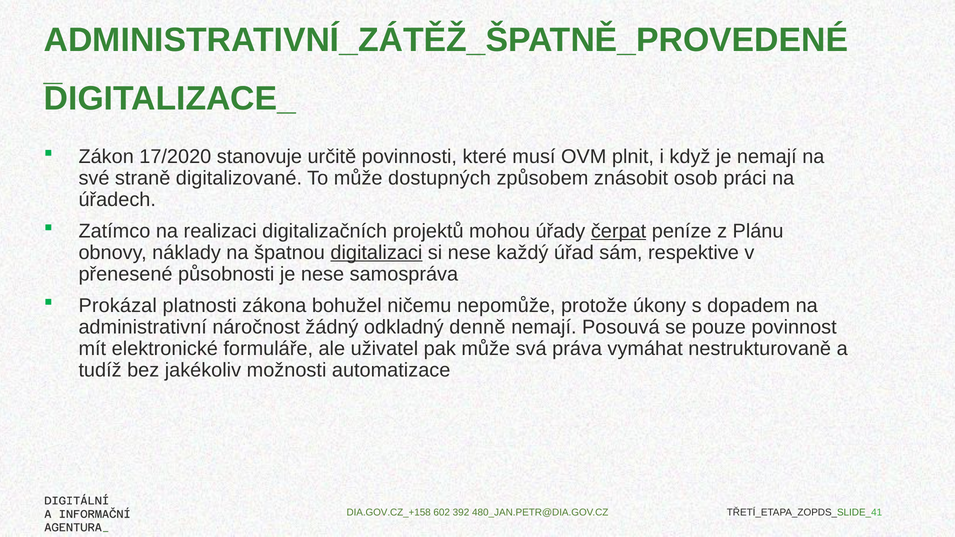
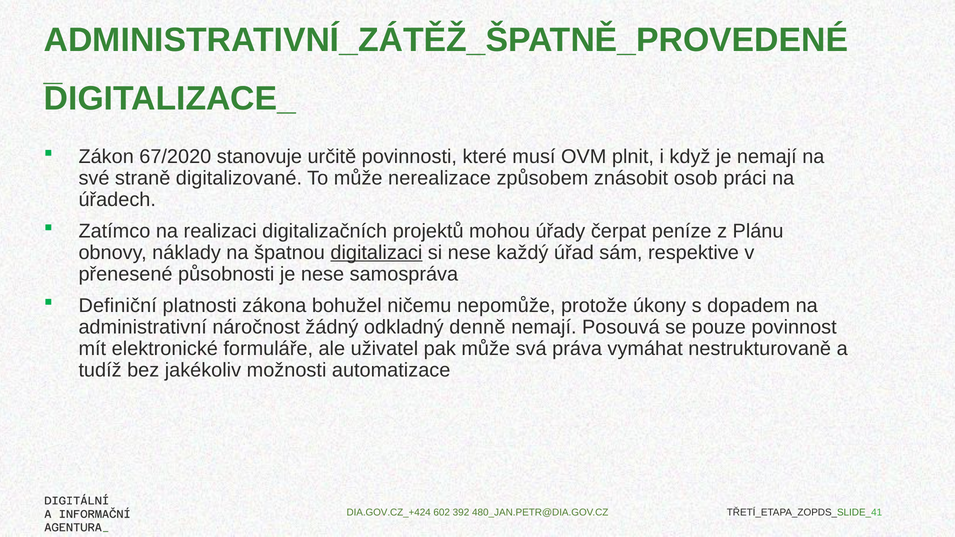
17/2020: 17/2020 -> 67/2020
dostupných: dostupných -> nerealizace
čerpat underline: present -> none
Prokázal: Prokázal -> Definiční
DIA.GOV.CZ_+158: DIA.GOV.CZ_+158 -> DIA.GOV.CZ_+424
